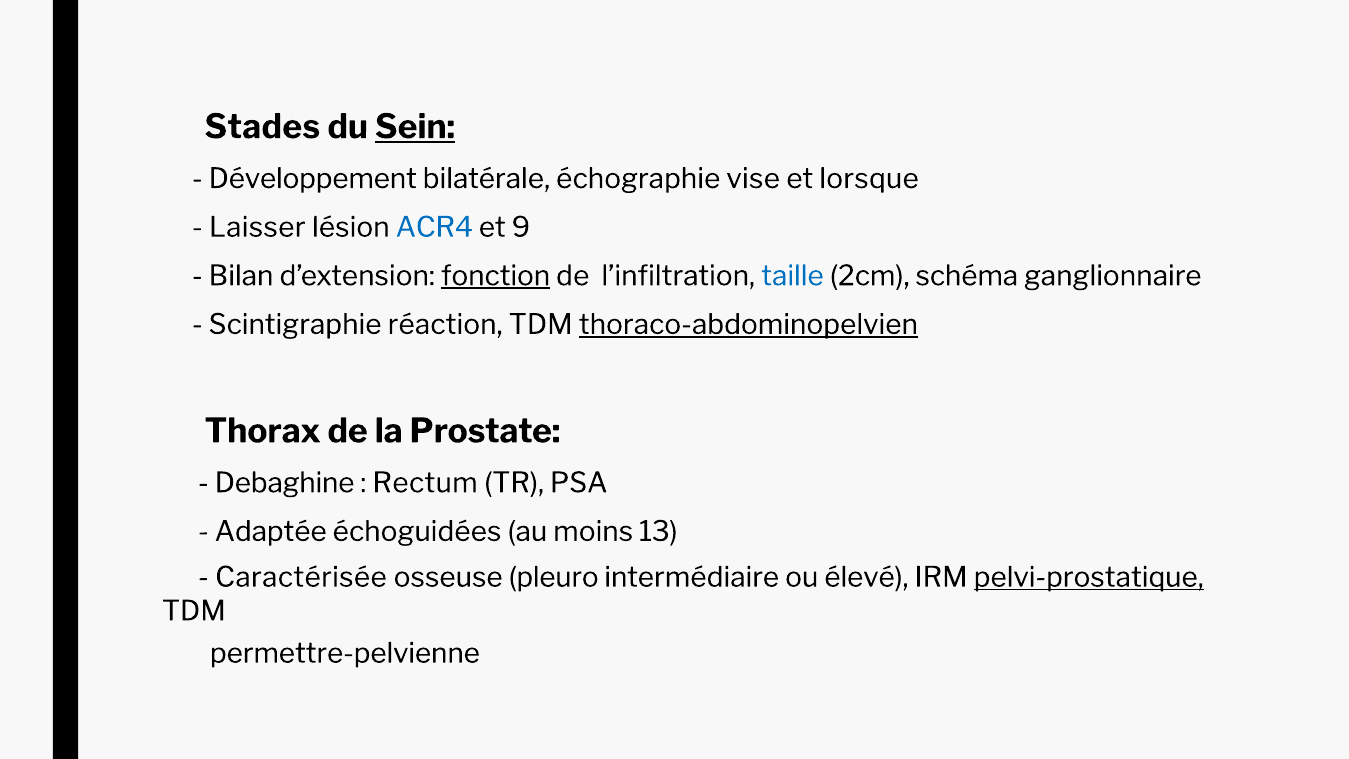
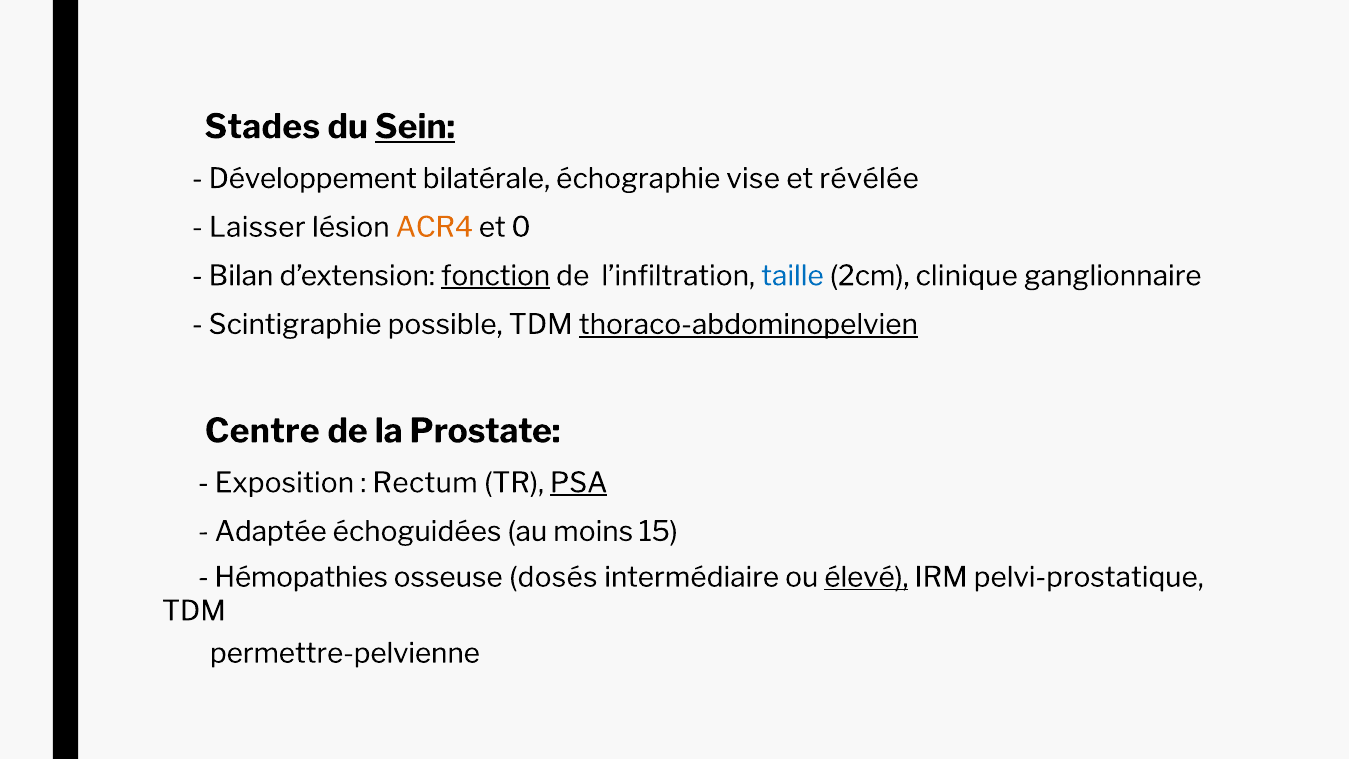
lorsque: lorsque -> révélée
ACR4 colour: blue -> orange
9: 9 -> 0
schéma: schéma -> clinique
réaction: réaction -> possible
Thorax: Thorax -> Centre
Debaghine: Debaghine -> Exposition
PSA underline: none -> present
13: 13 -> 15
Caractérisée: Caractérisée -> Hémopathies
pleuro: pleuro -> dosés
élevé underline: none -> present
pelvi-prostatique underline: present -> none
